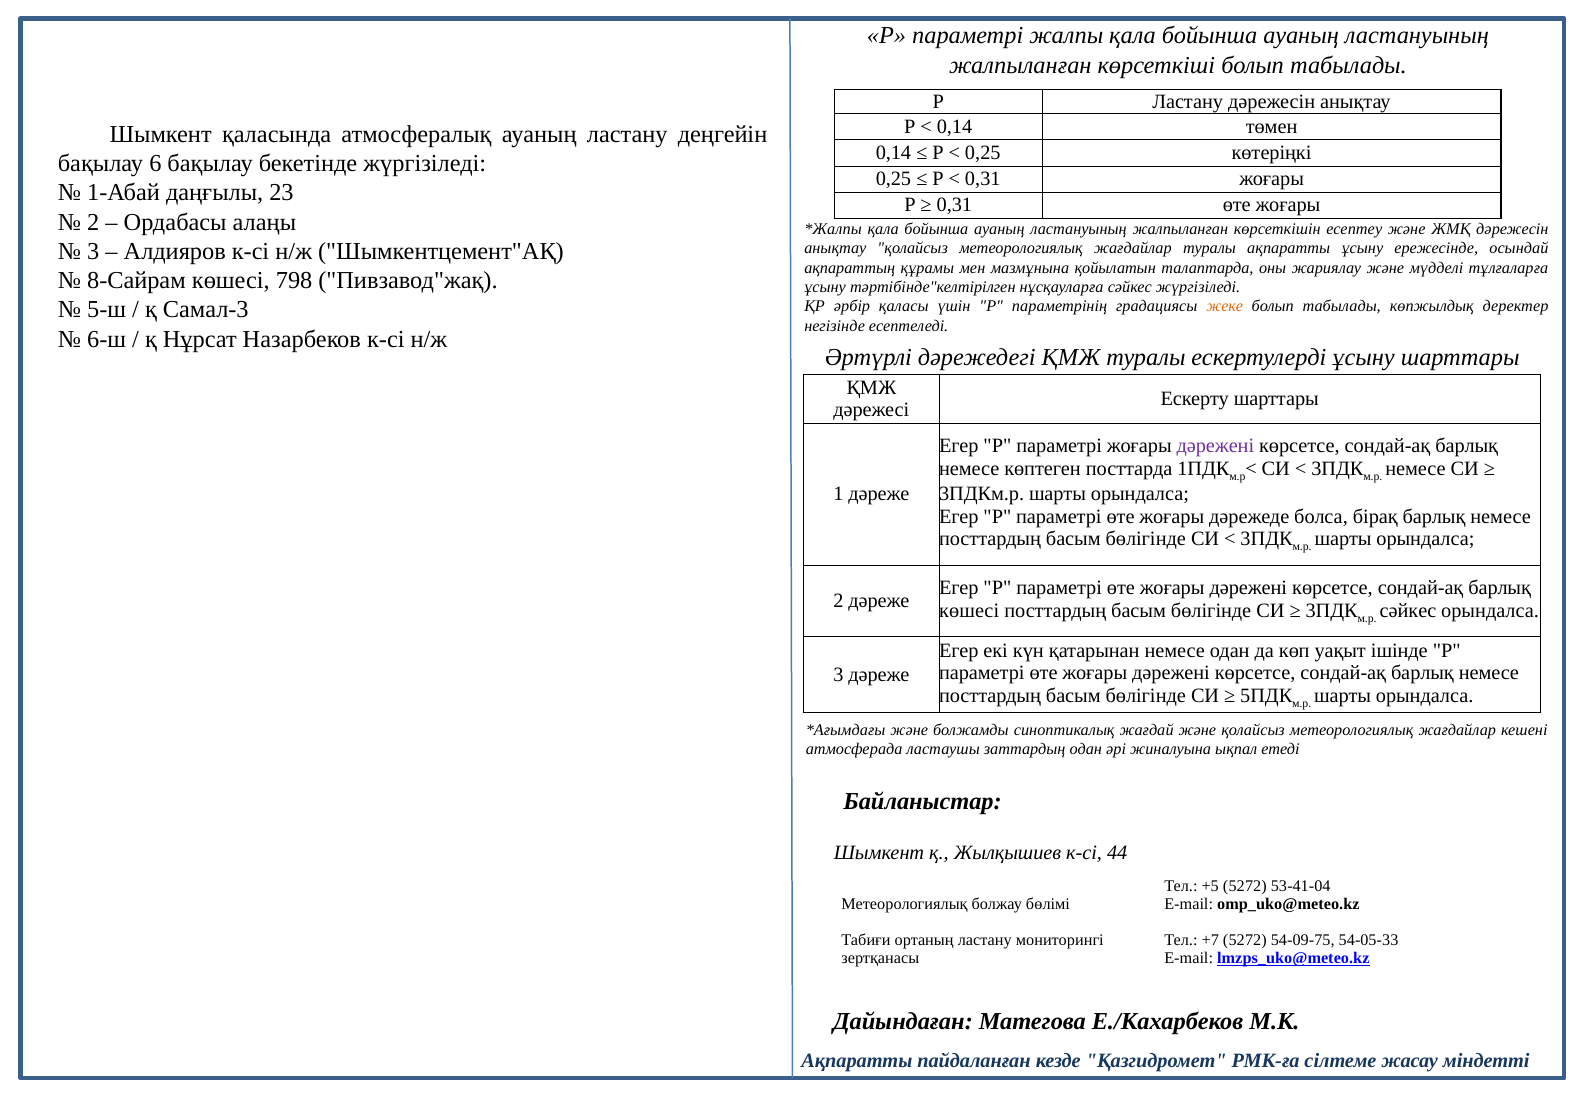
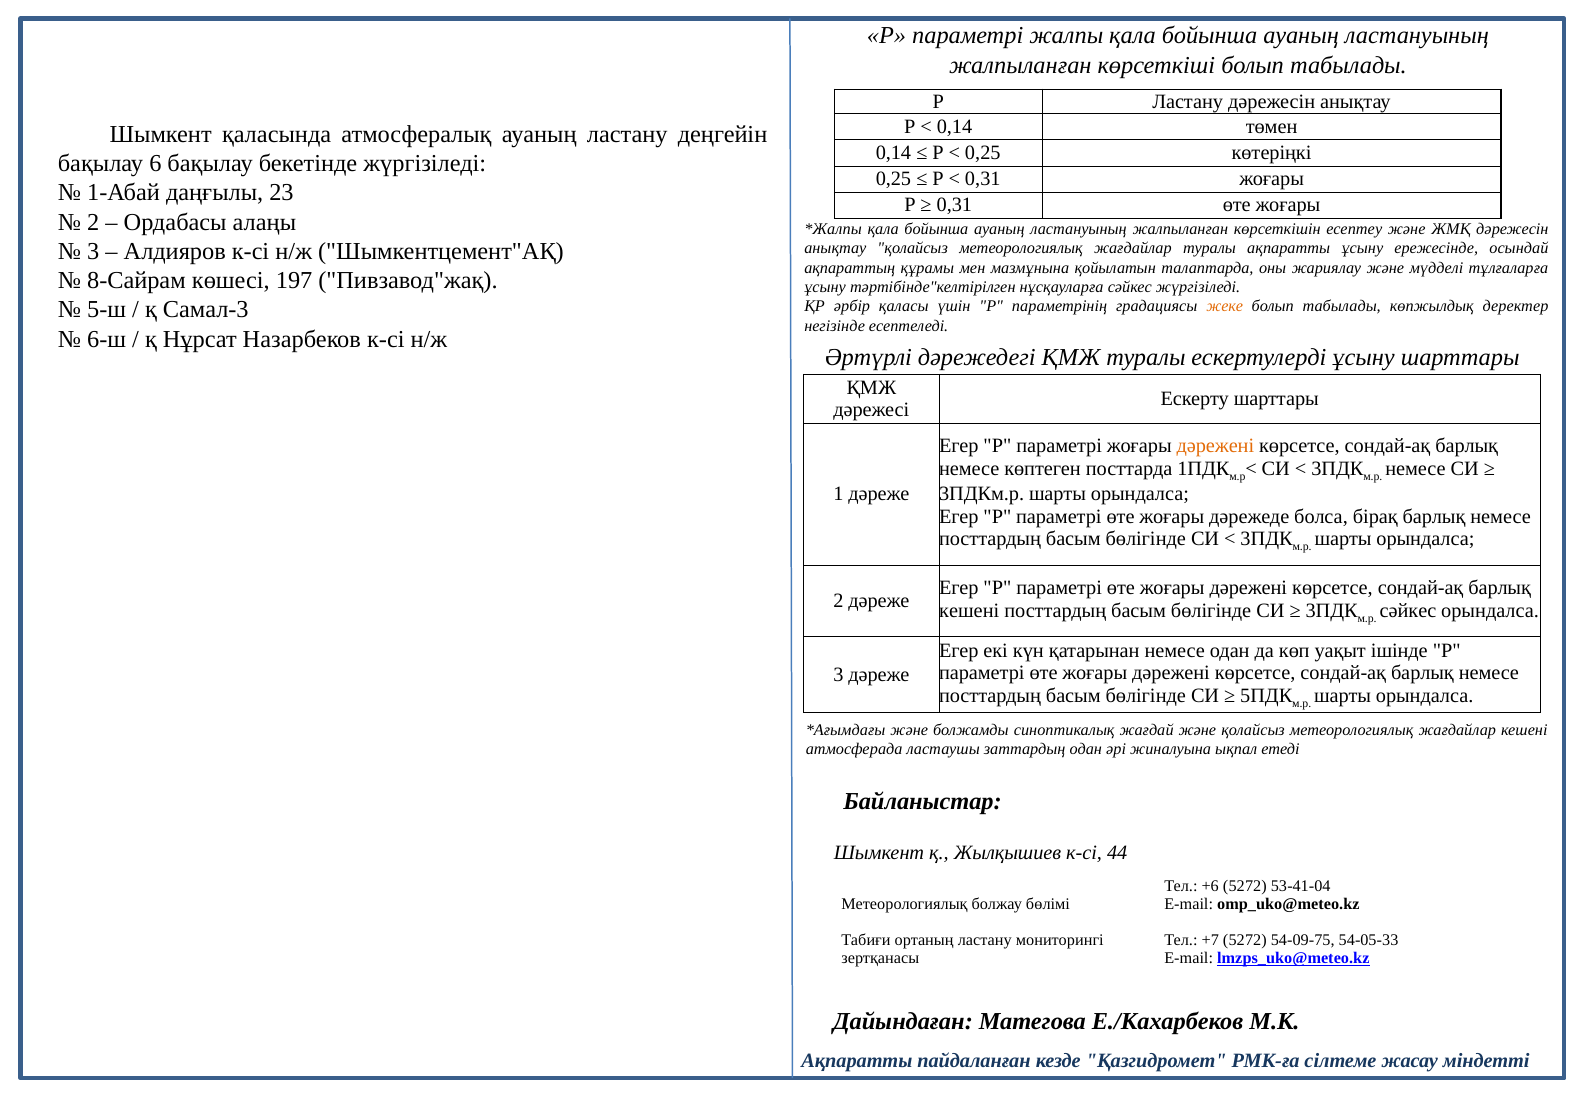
798: 798 -> 197
дәрежені at (1215, 446) colour: purple -> orange
көшесі at (969, 611): көшесі -> кешені
+5: +5 -> +6
